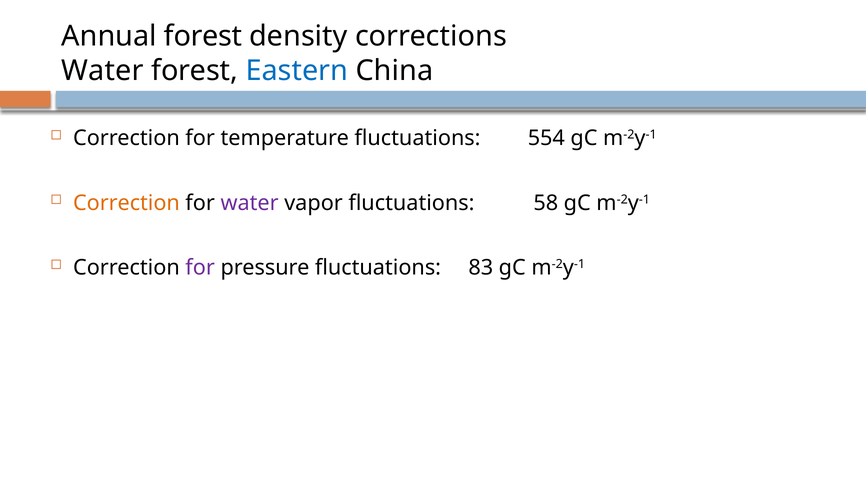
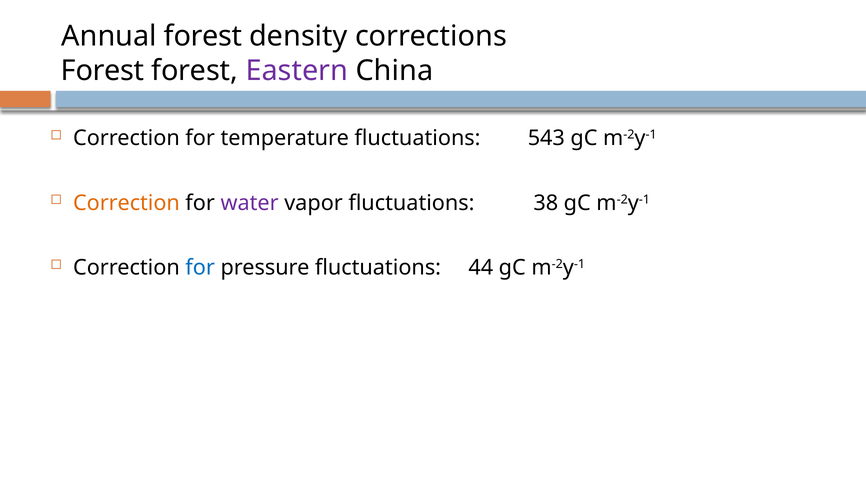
Water at (102, 71): Water -> Forest
Eastern colour: blue -> purple
554: 554 -> 543
58: 58 -> 38
for at (200, 268) colour: purple -> blue
83: 83 -> 44
